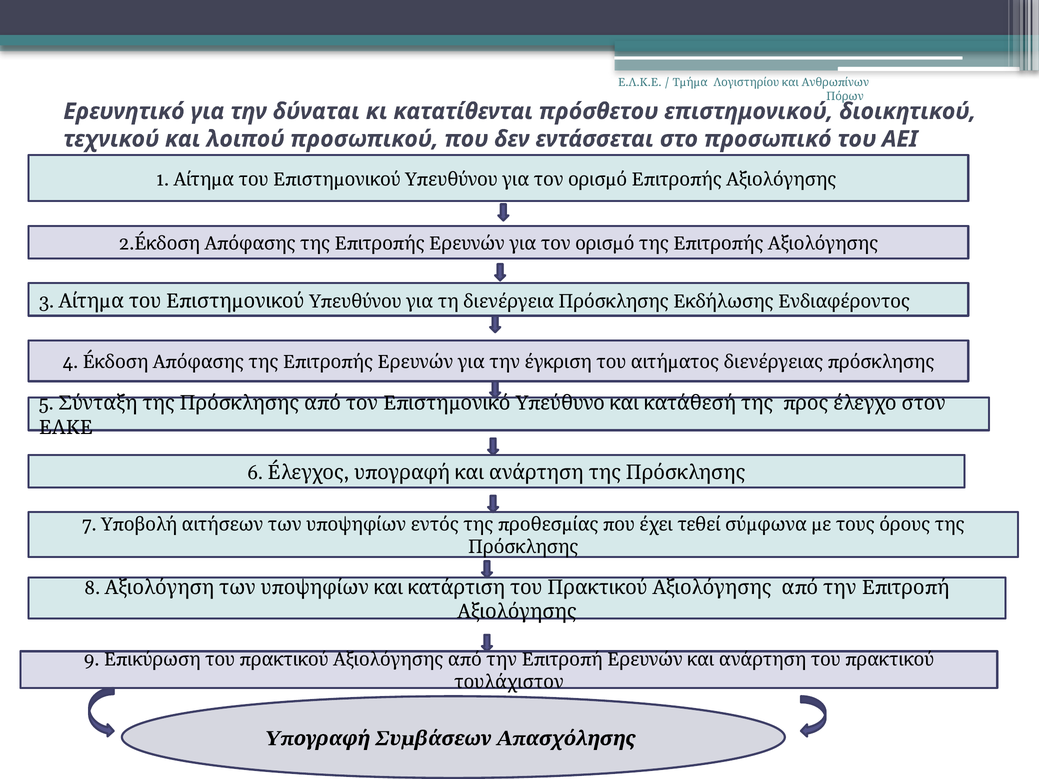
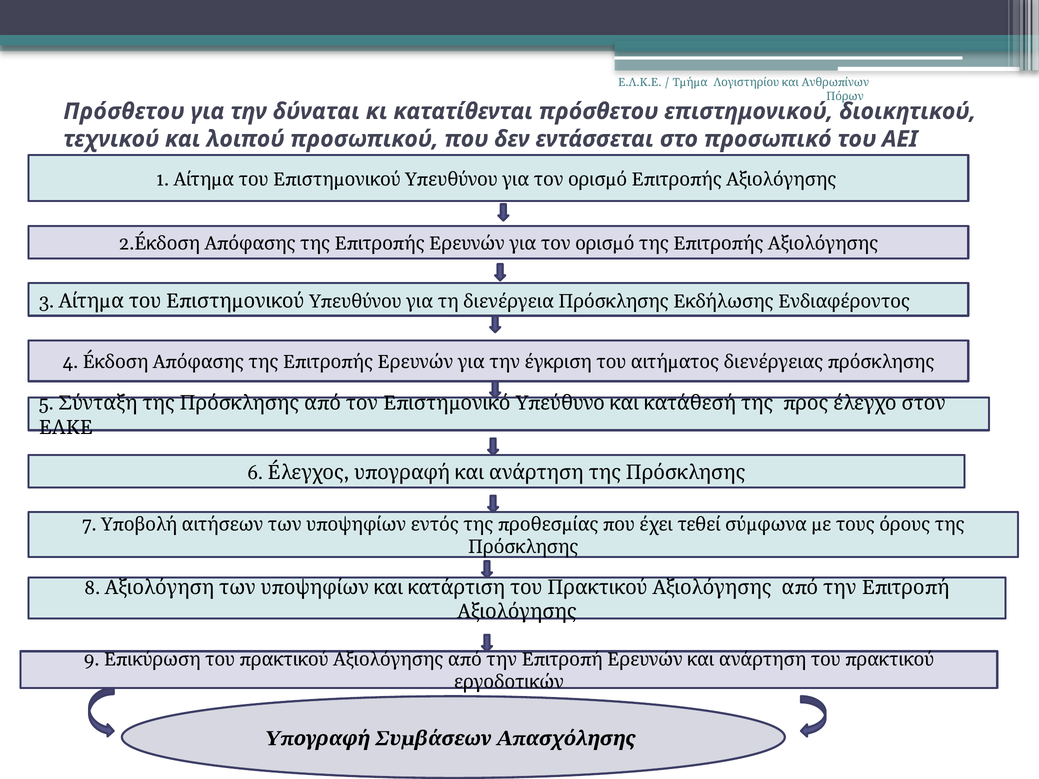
Ερευνητικό at (124, 111): Ερευνητικό -> Πρόσθετου
τουλάχιστον: τουλάχιστον -> εργοδοτικών
